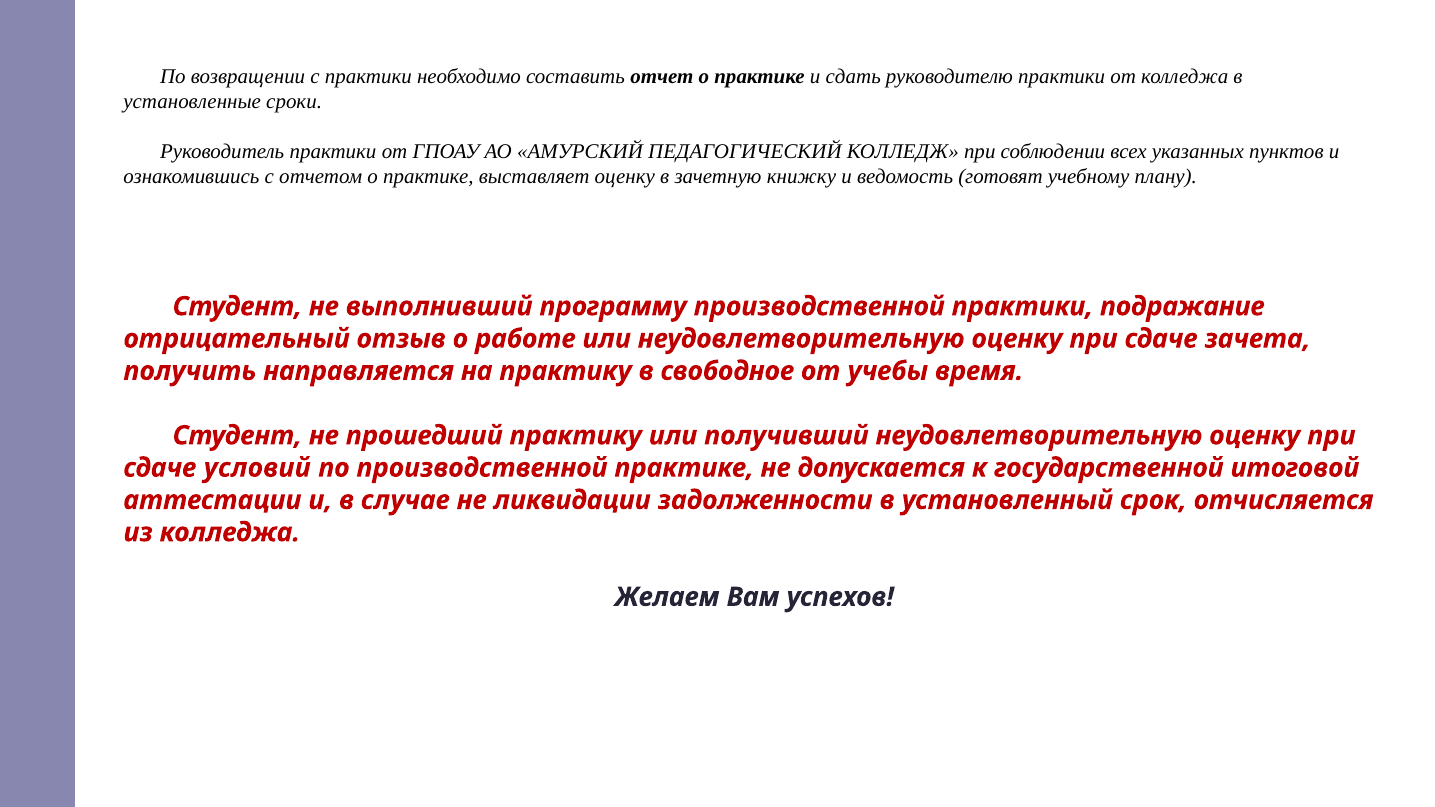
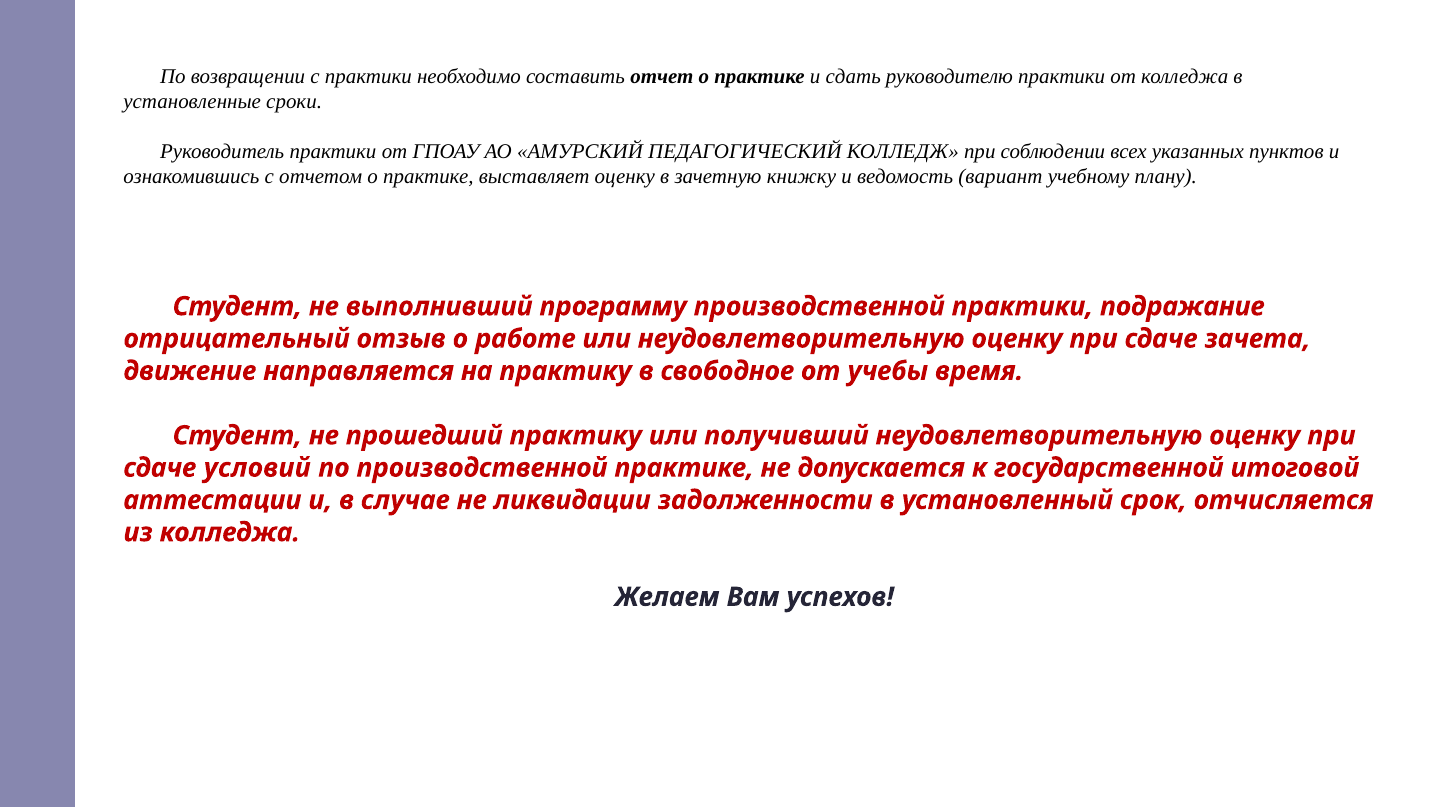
готовят: готовят -> вариант
получить: получить -> движение
